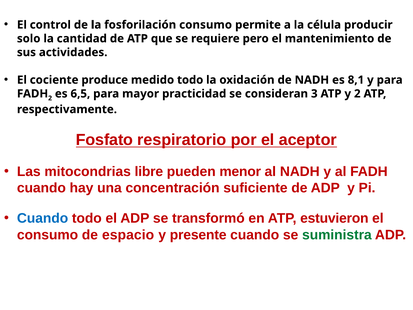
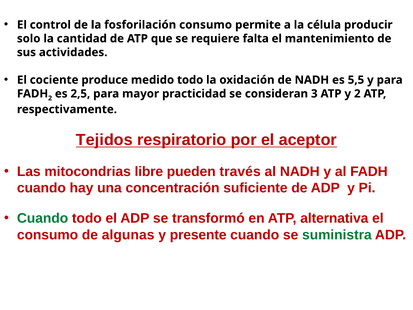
pero: pero -> falta
8,1: 8,1 -> 5,5
6,5: 6,5 -> 2,5
Fosfato: Fosfato -> Tejidos
menor: menor -> través
Cuando at (43, 218) colour: blue -> green
estuvieron: estuvieron -> alternativa
espacio: espacio -> algunas
